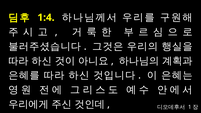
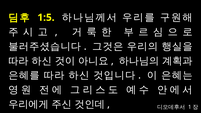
1:4: 1:4 -> 1:5
